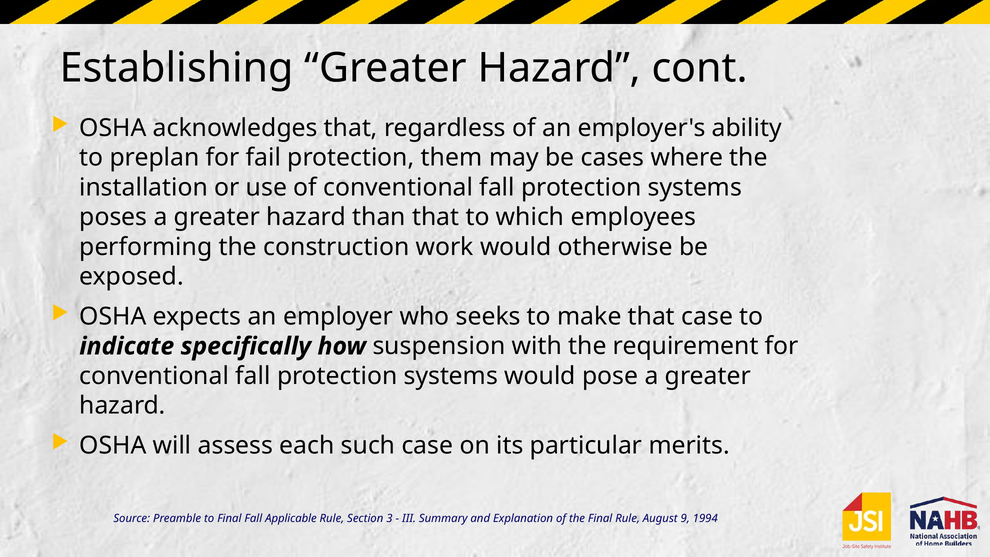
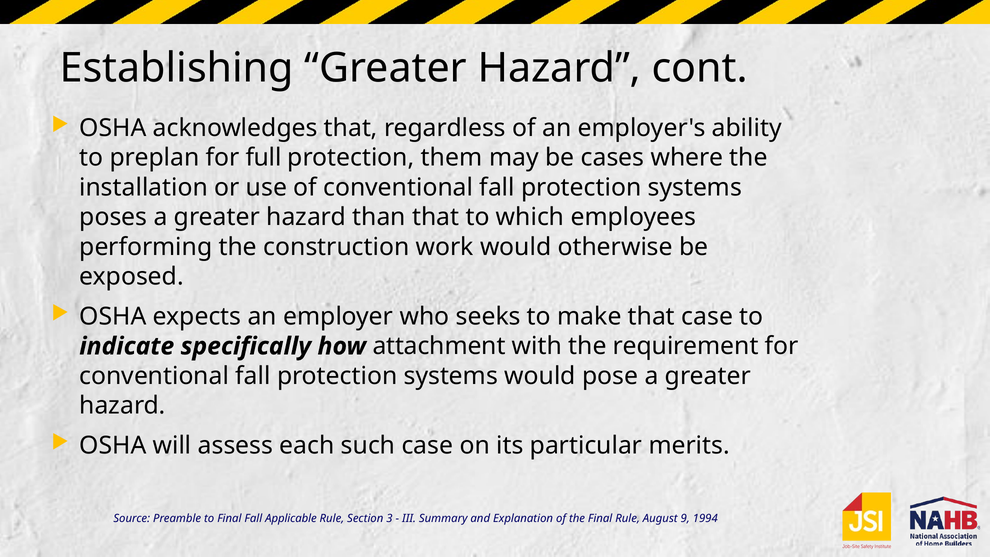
fail: fail -> full
suspension: suspension -> attachment
